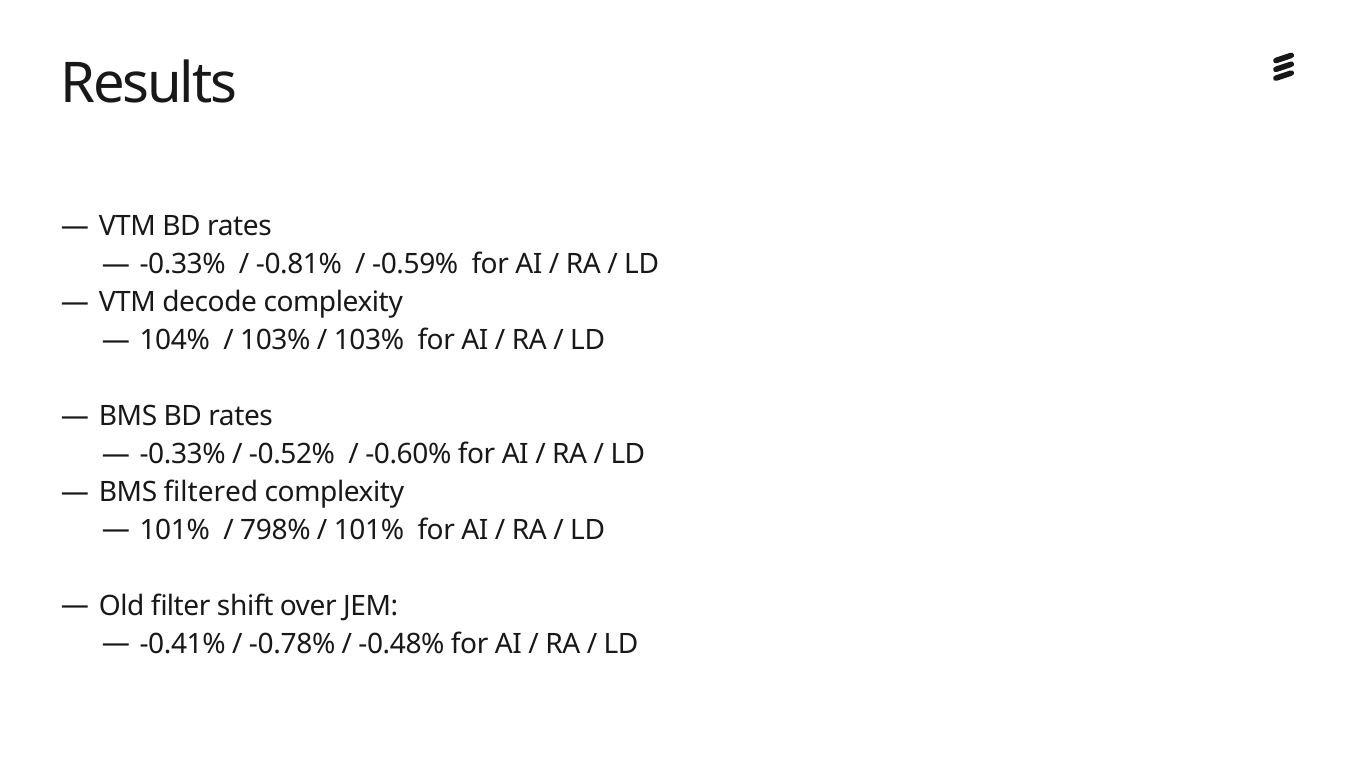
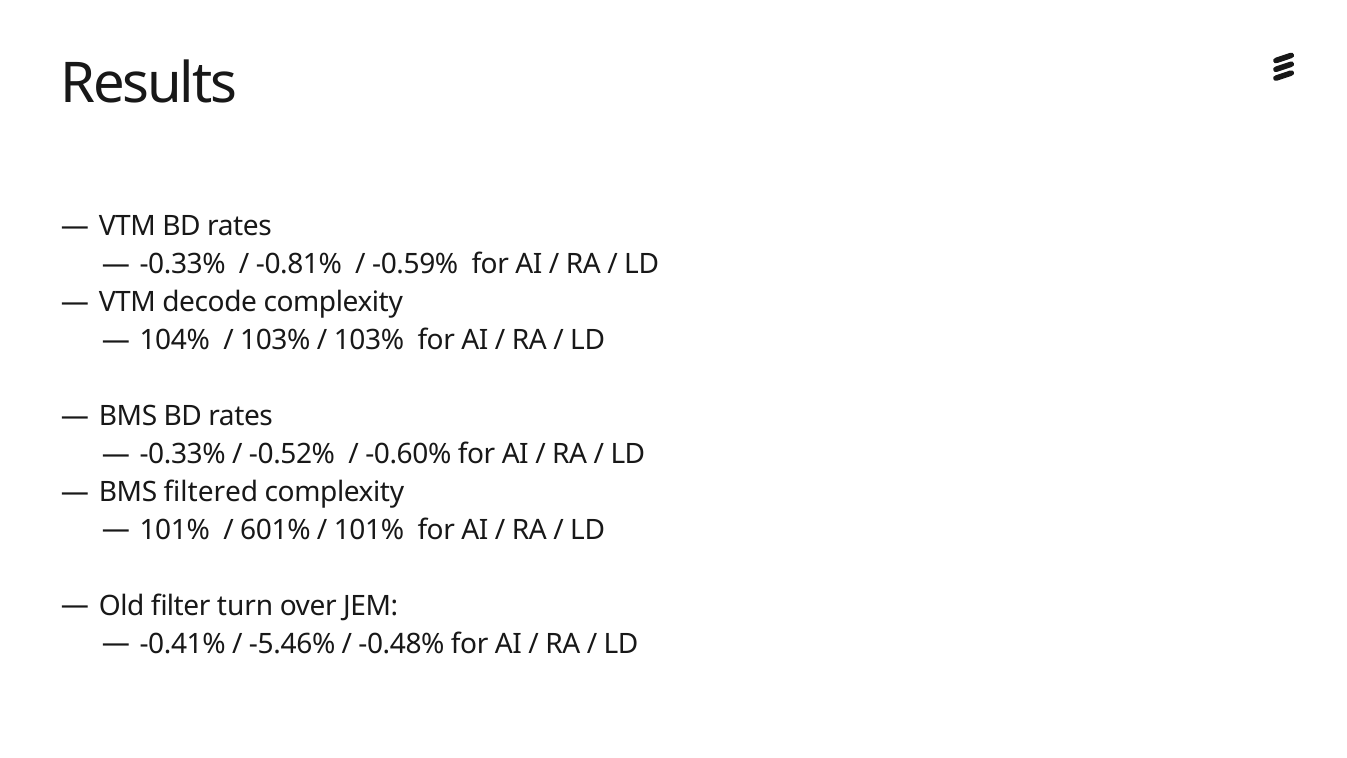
798%: 798% -> 601%
shift: shift -> turn
-0.78%: -0.78% -> -5.46%
